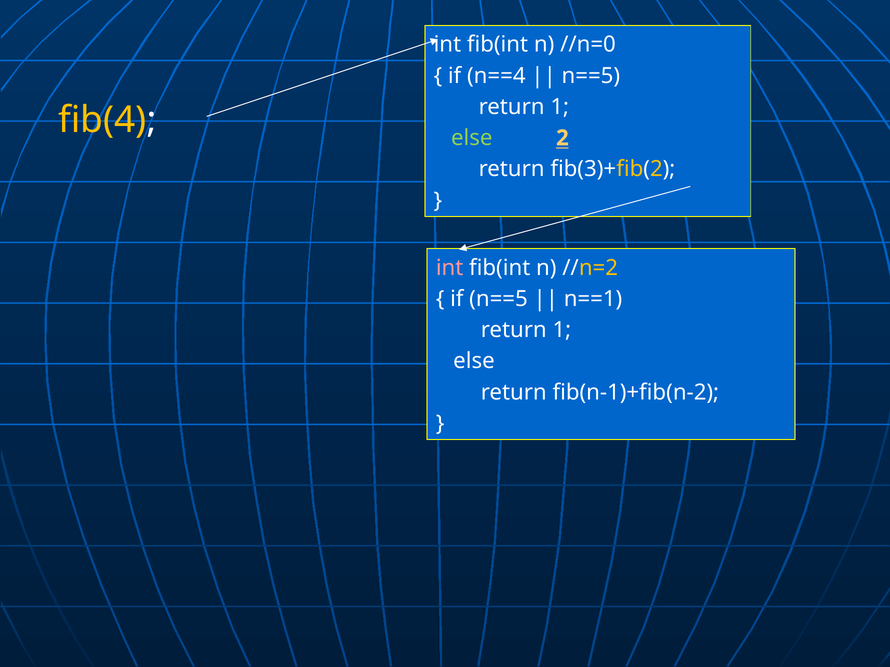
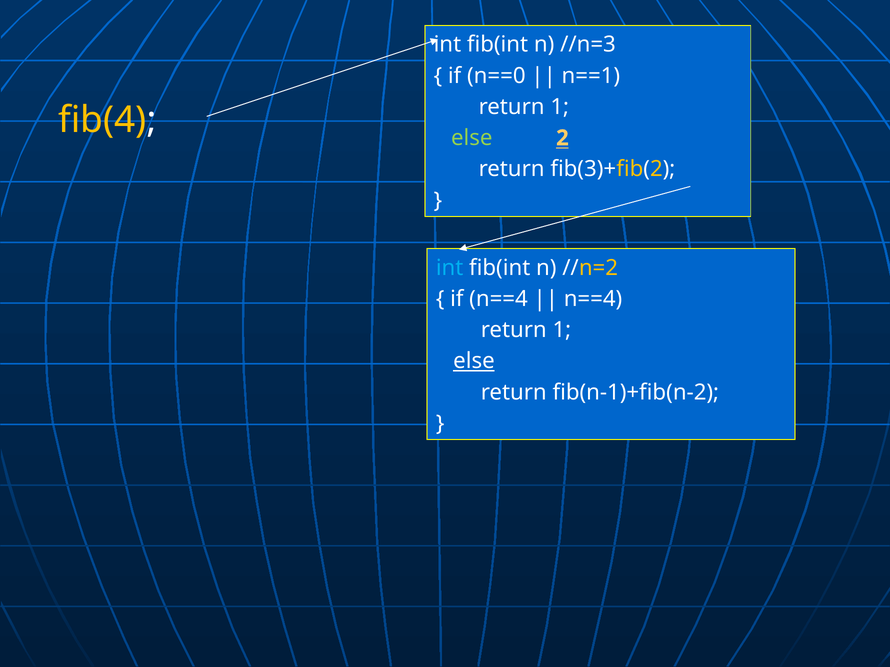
//n=0: //n=0 -> //n=3
n==4: n==4 -> n==0
n==5 at (591, 76): n==5 -> n==1
int at (450, 268) colour: pink -> light blue
if n==5: n==5 -> n==4
n==1 at (593, 299): n==1 -> n==4
else at (474, 361) underline: none -> present
